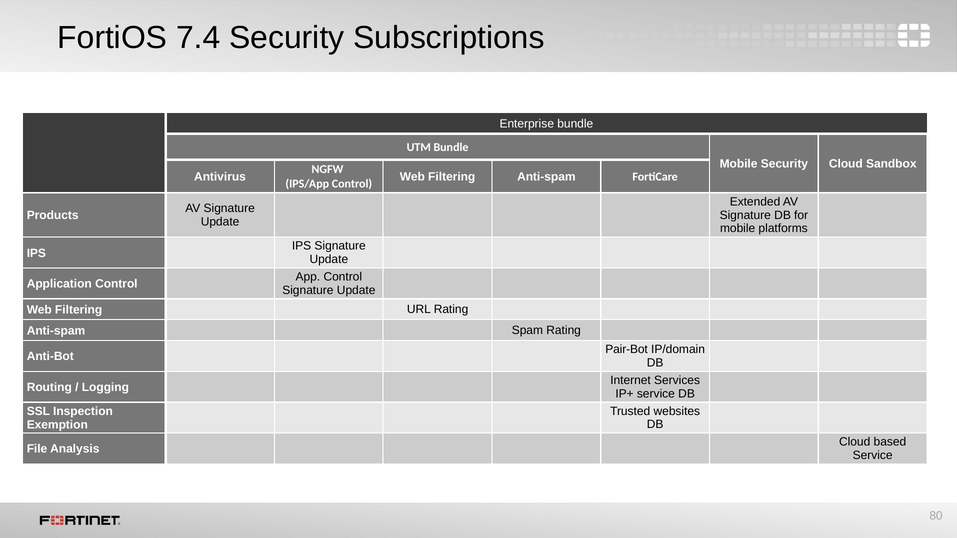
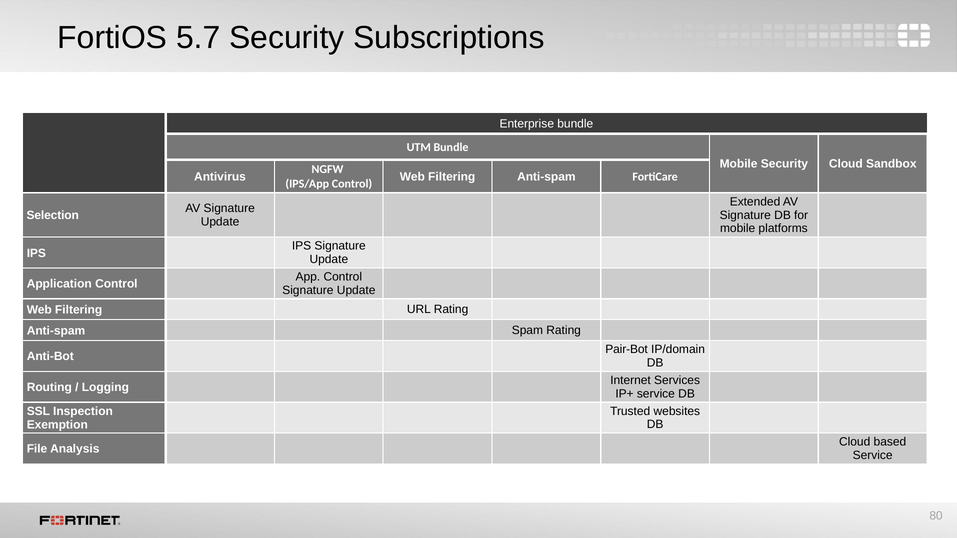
7.4: 7.4 -> 5.7
Products: Products -> Selection
